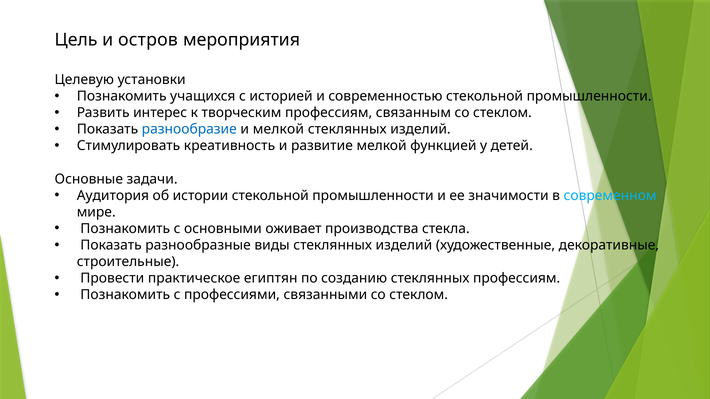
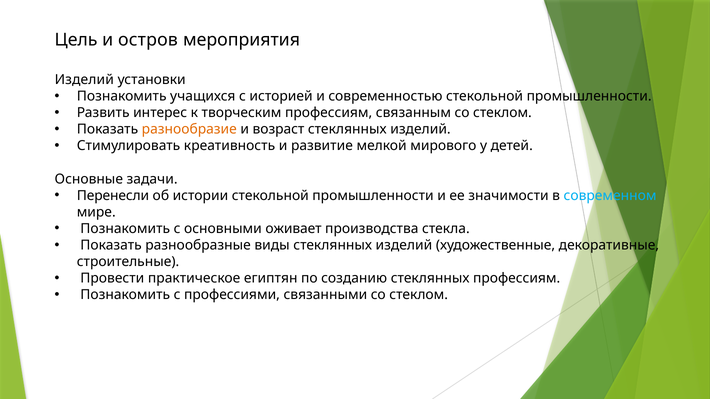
Целевую at (84, 80): Целевую -> Изделий
разнообразие colour: blue -> orange
и мелкой: мелкой -> возраст
функцией: функцией -> мирового
Аудитория: Аудитория -> Перенесли
